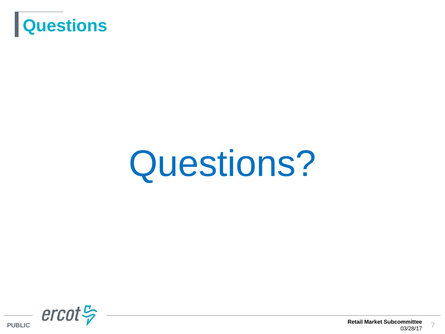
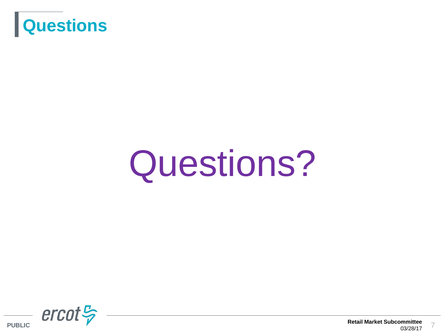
Questions at (222, 164) colour: blue -> purple
